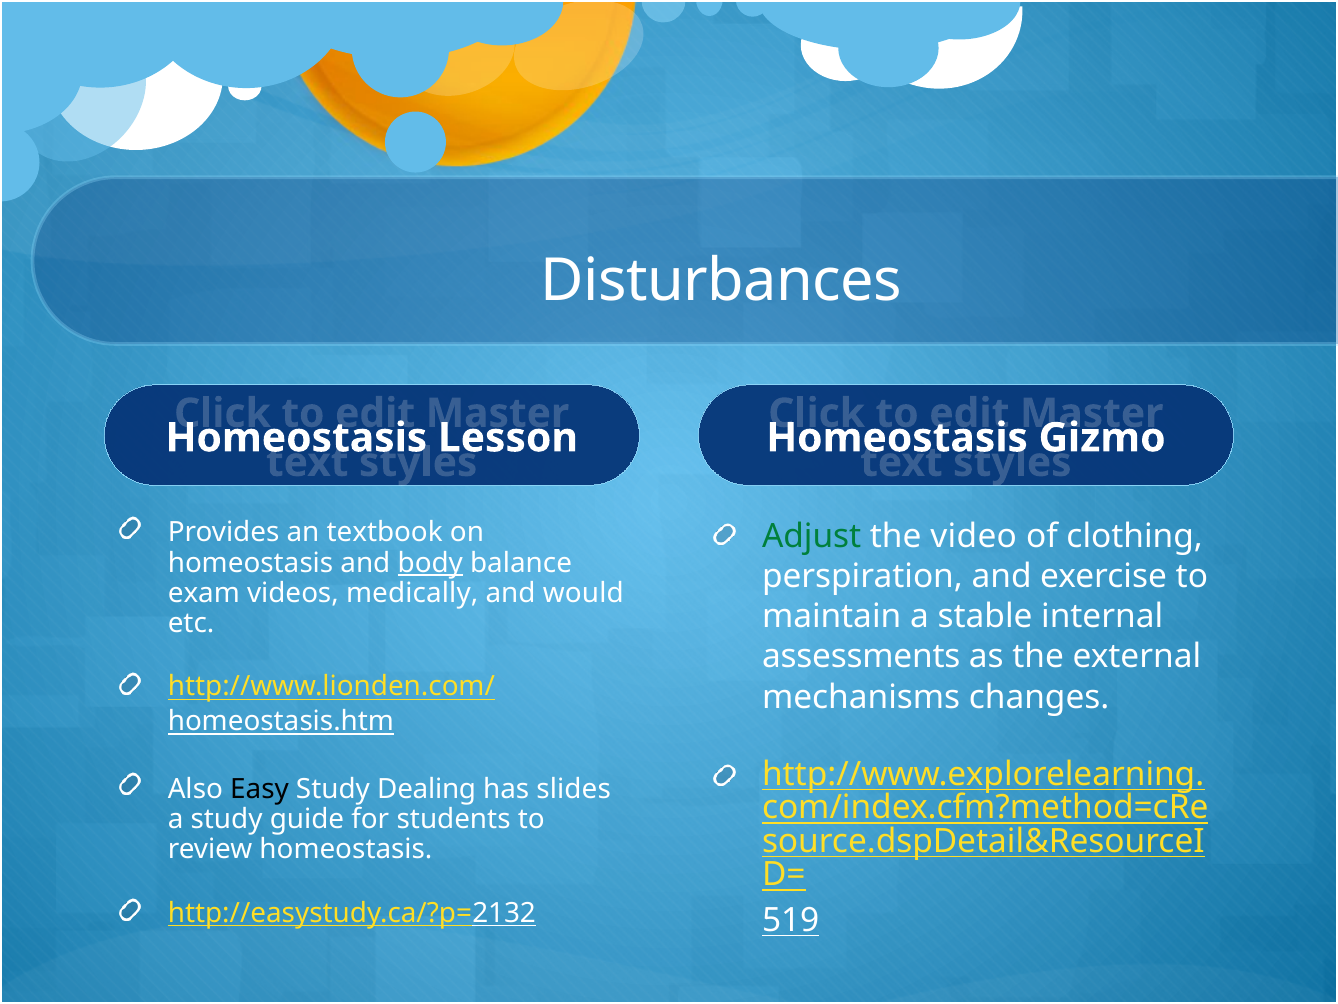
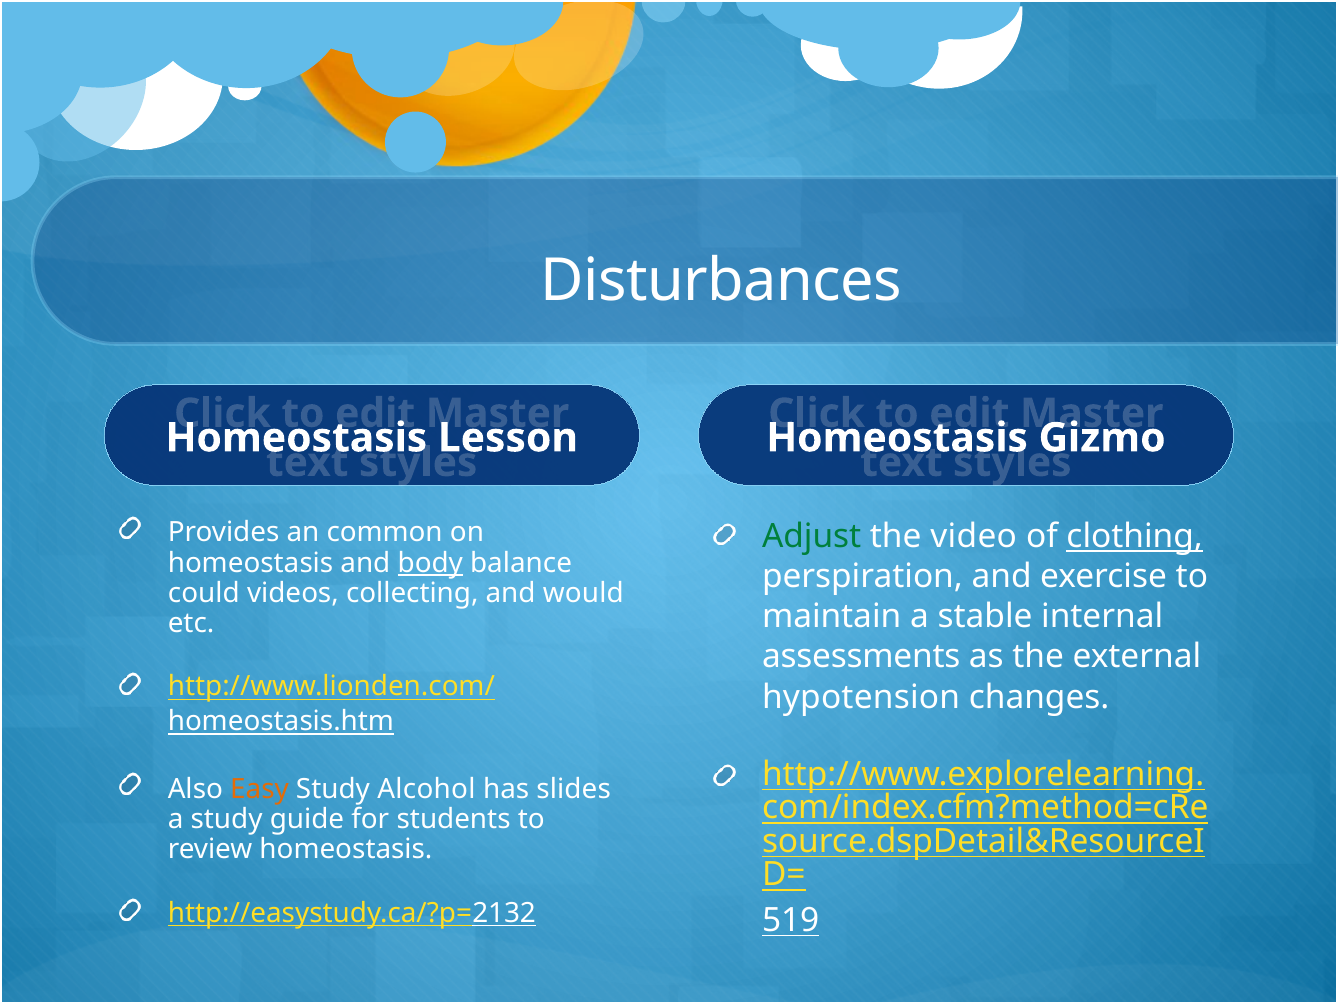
textbook: textbook -> common
clothing underline: none -> present
exam: exam -> could
medically: medically -> collecting
mechanisms: mechanisms -> hypotension
Easy colour: black -> orange
Dealing: Dealing -> Alcohol
